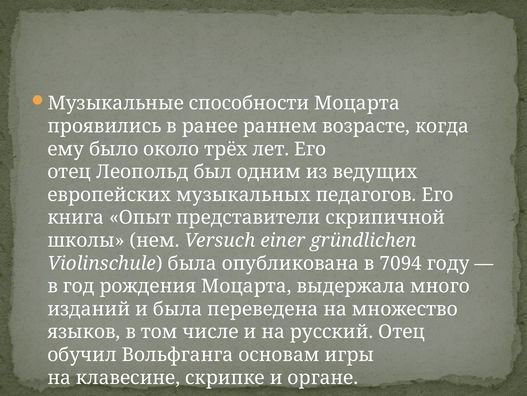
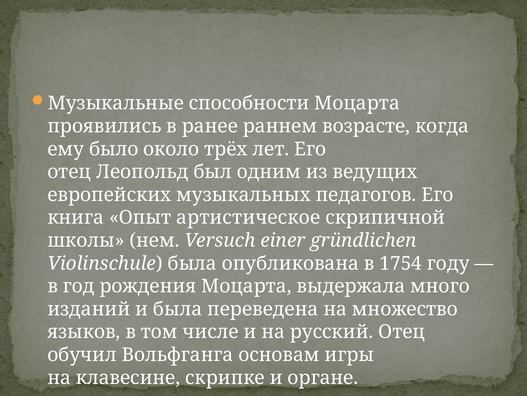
представители: представители -> артистическое
7094: 7094 -> 1754
